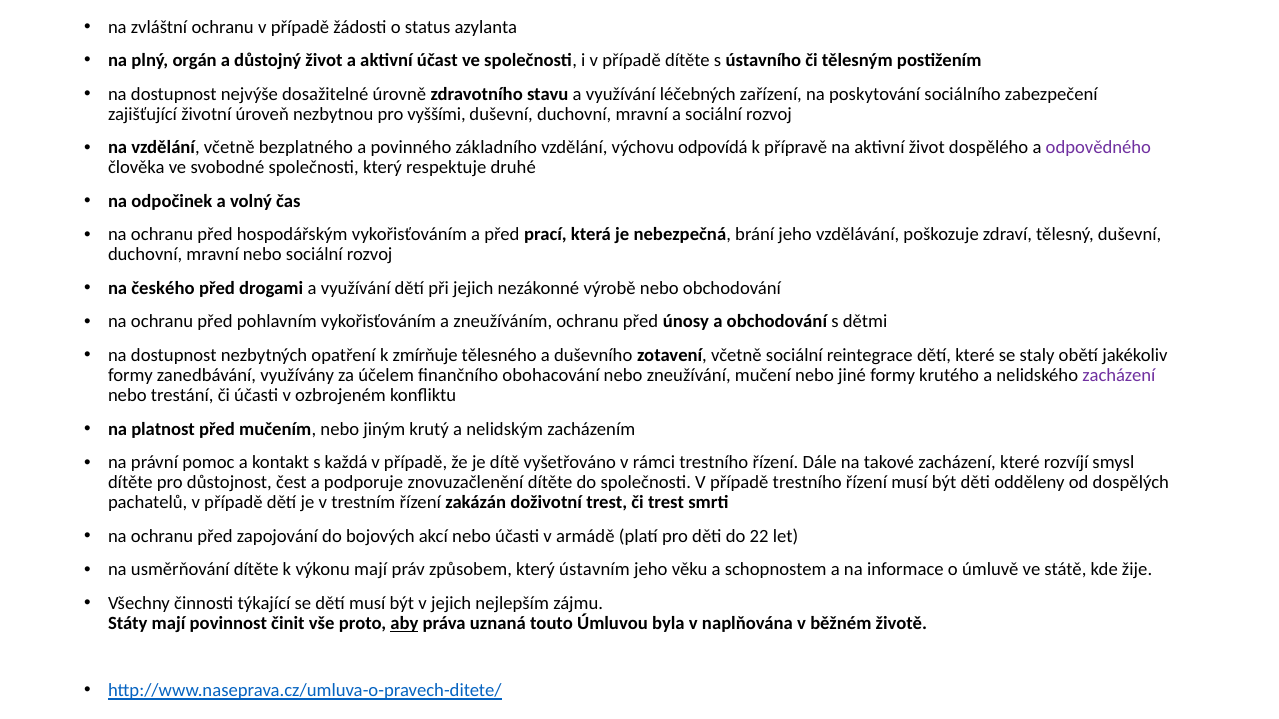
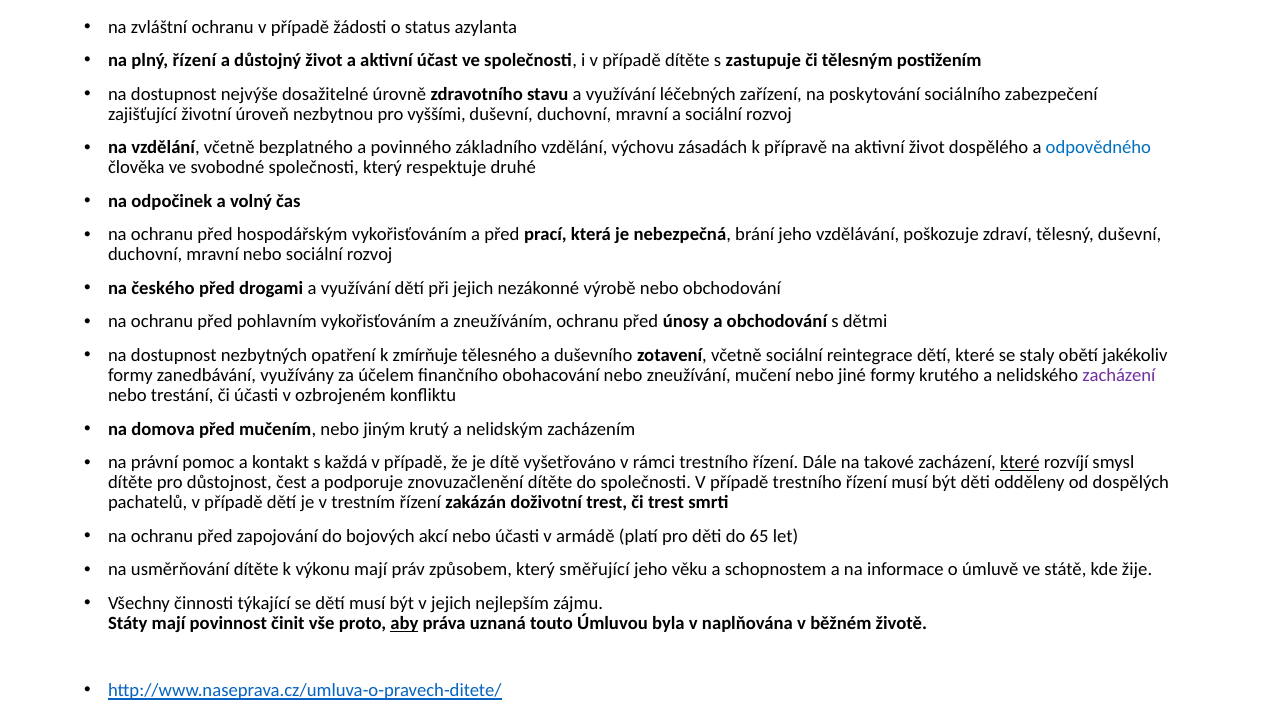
plný orgán: orgán -> řízení
ústavního: ústavního -> zastupuje
odpovídá: odpovídá -> zásadách
odpovědného colour: purple -> blue
platnost: platnost -> domova
které at (1020, 463) underline: none -> present
22: 22 -> 65
ústavním: ústavním -> směřující
